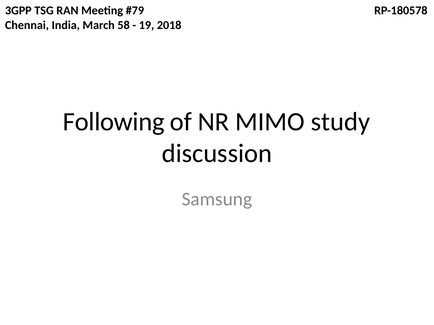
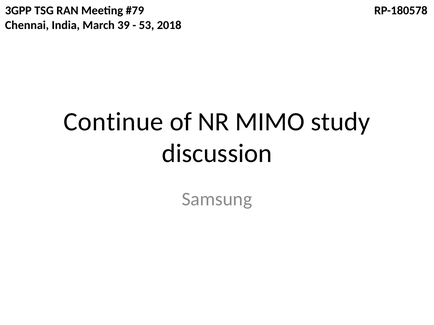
58: 58 -> 39
19: 19 -> 53
Following: Following -> Continue
